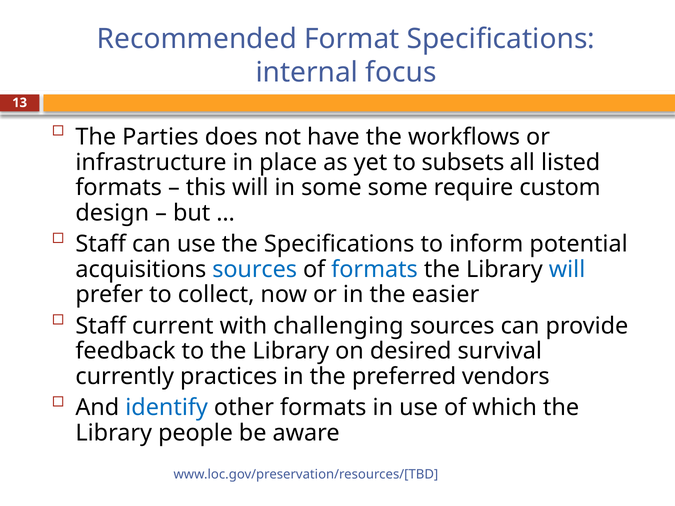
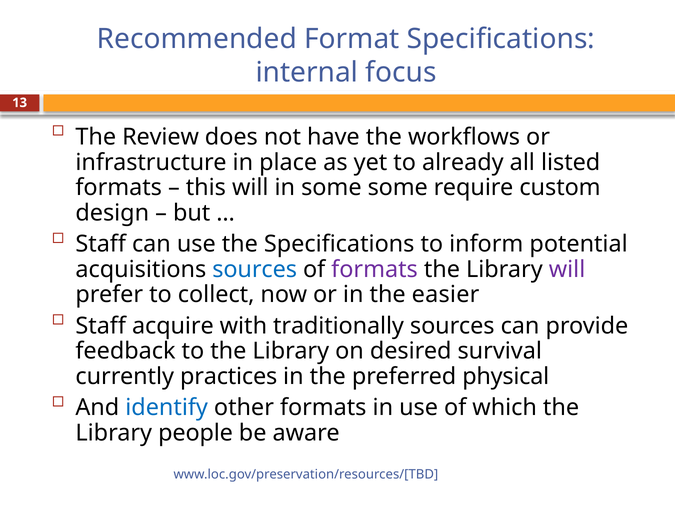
Parties: Parties -> Review
subsets: subsets -> already
formats at (375, 270) colour: blue -> purple
will at (567, 270) colour: blue -> purple
current: current -> acquire
challenging: challenging -> traditionally
vendors: vendors -> physical
